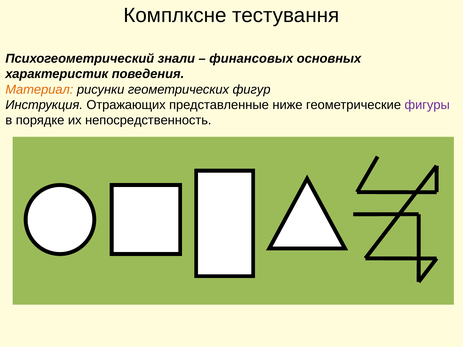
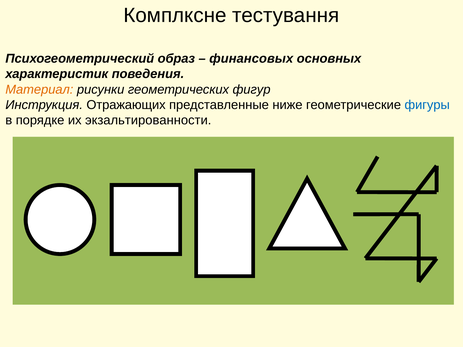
знали: знали -> образ
фигуры colour: purple -> blue
непосредственность: непосредственность -> экзальтированности
